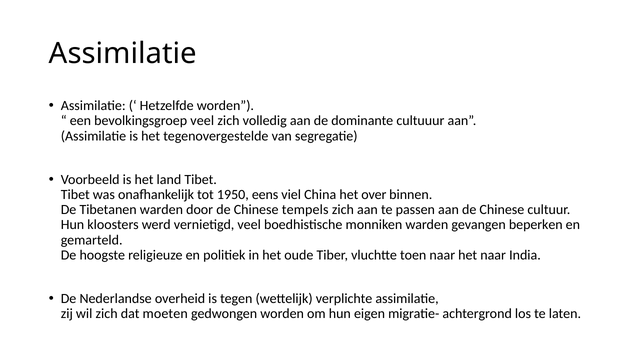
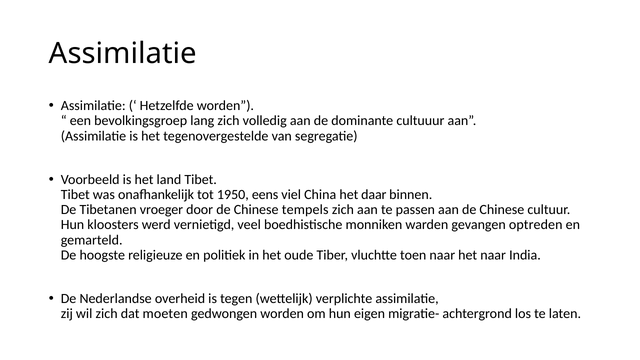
bevolkingsgroep veel: veel -> lang
over: over -> daar
Tibetanen warden: warden -> vroeger
beperken: beperken -> optreden
